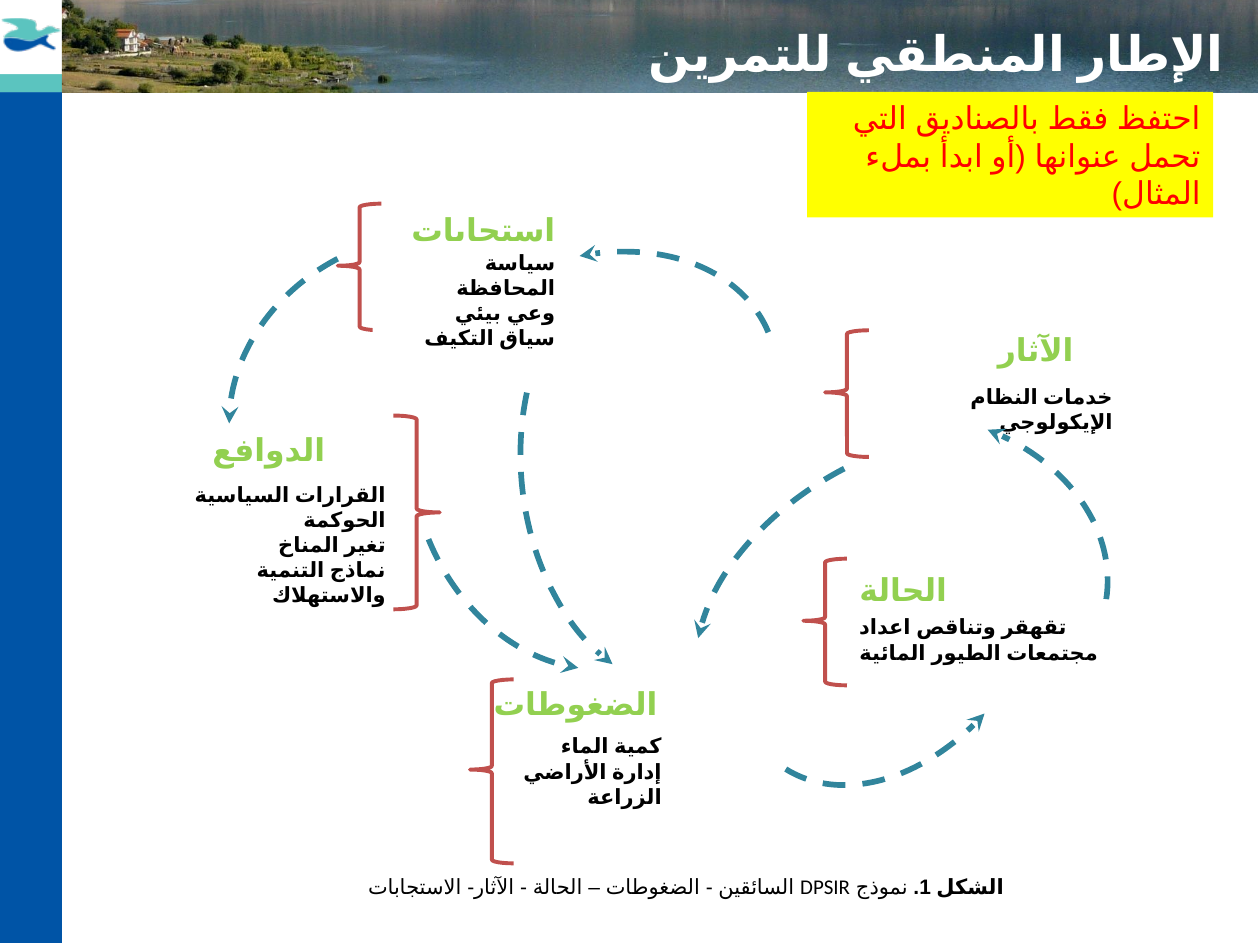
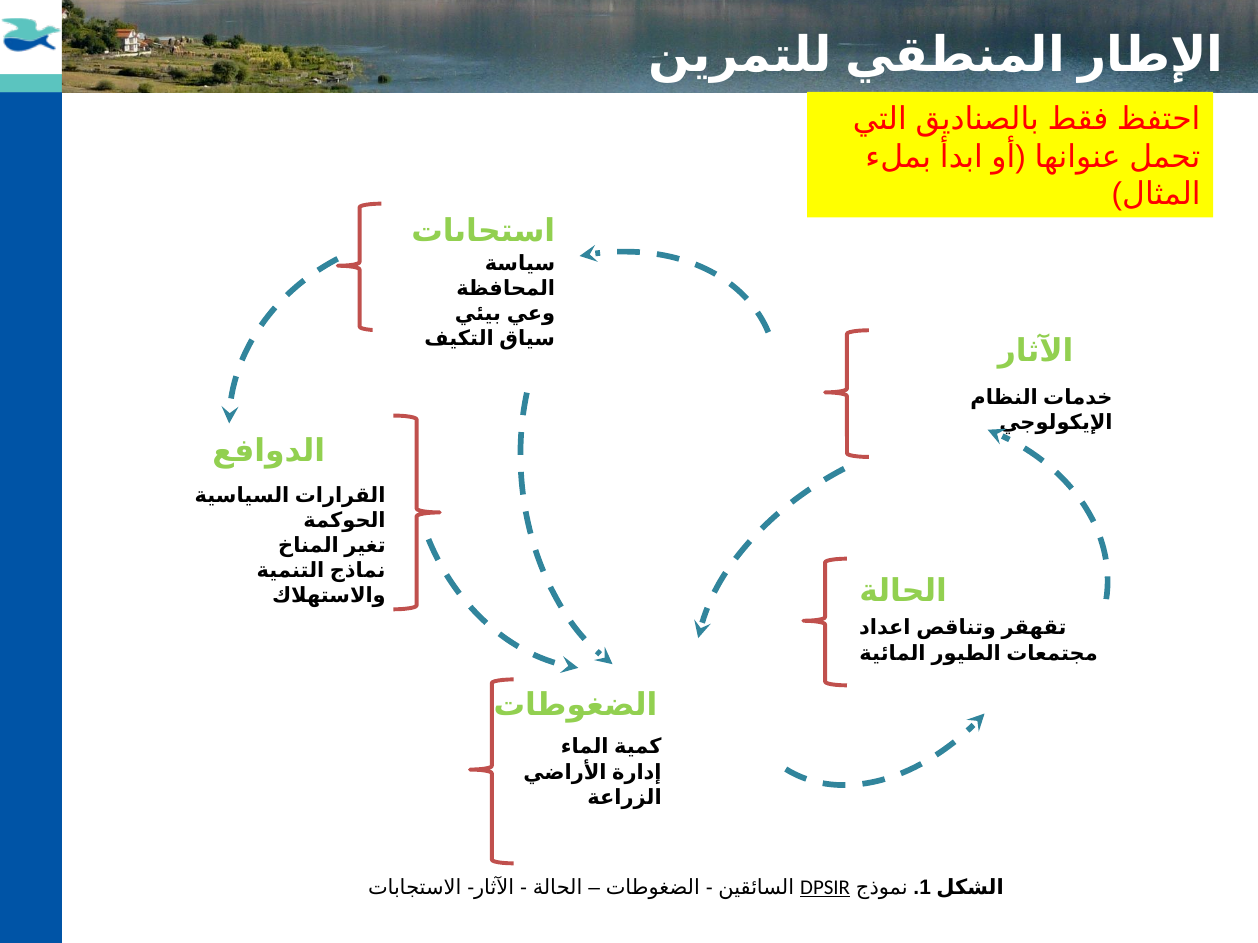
DPSIR underline: none -> present
